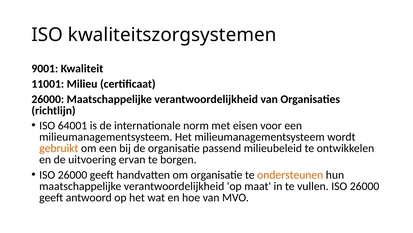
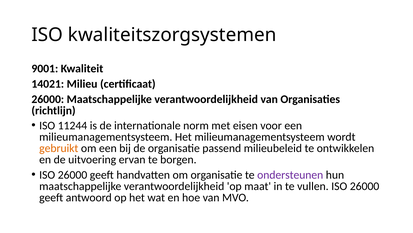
11001: 11001 -> 14021
64001: 64001 -> 11244
ondersteunen colour: orange -> purple
